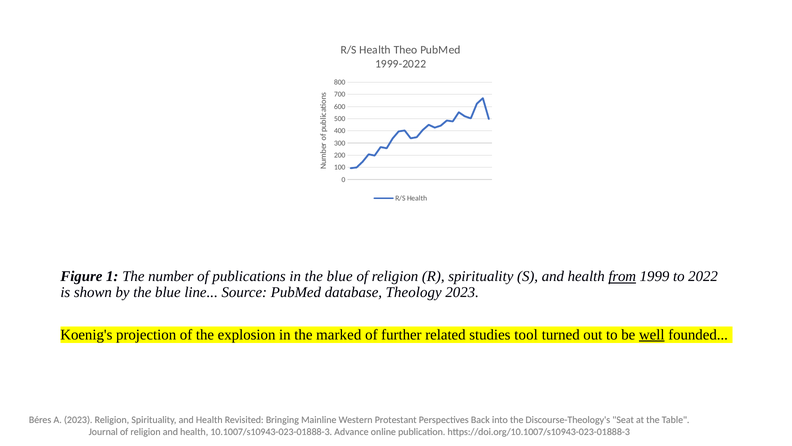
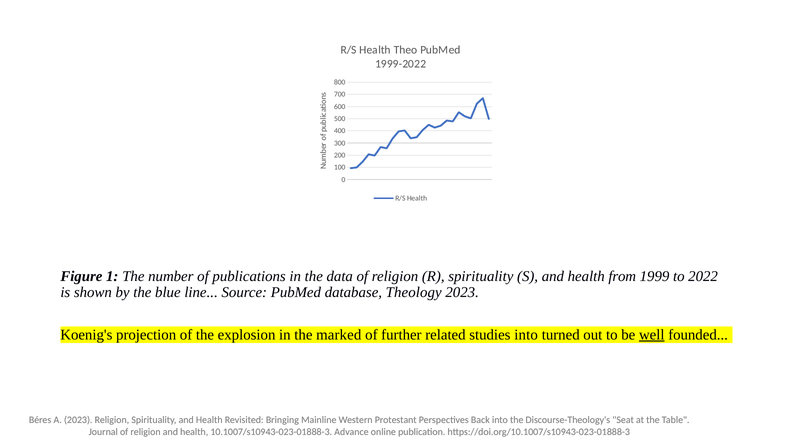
in the blue: blue -> data
from underline: present -> none
studies tool: tool -> into
